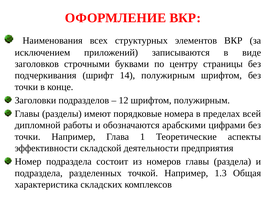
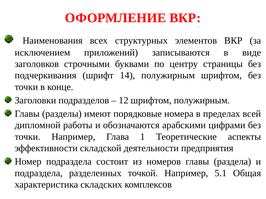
1.3: 1.3 -> 5.1
